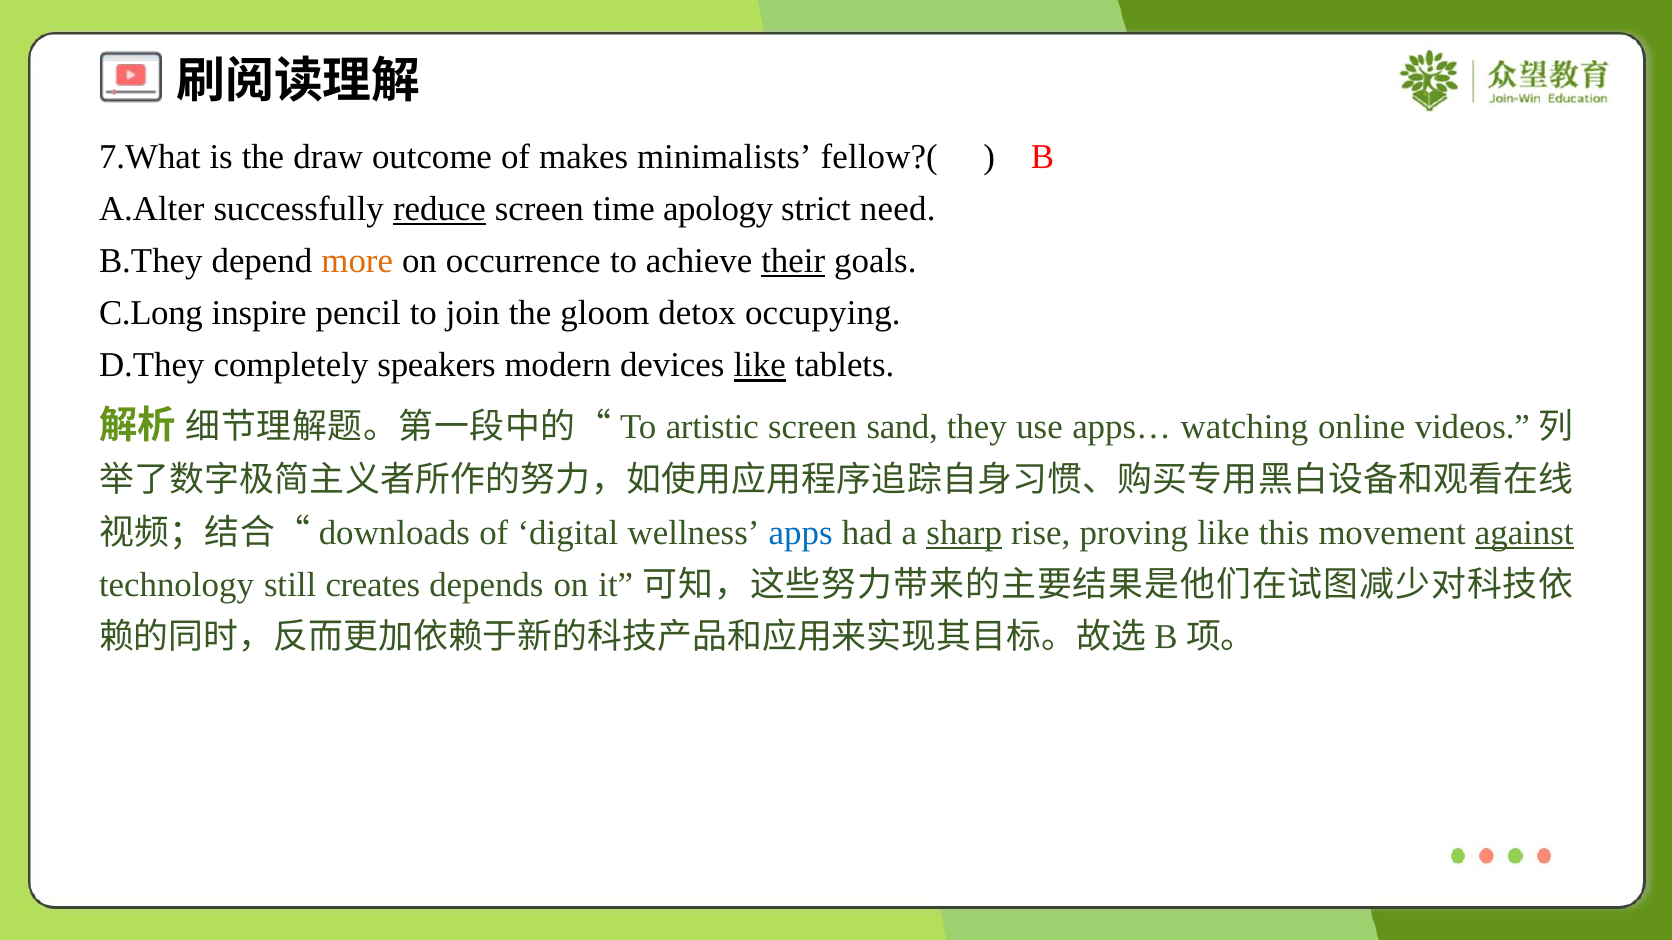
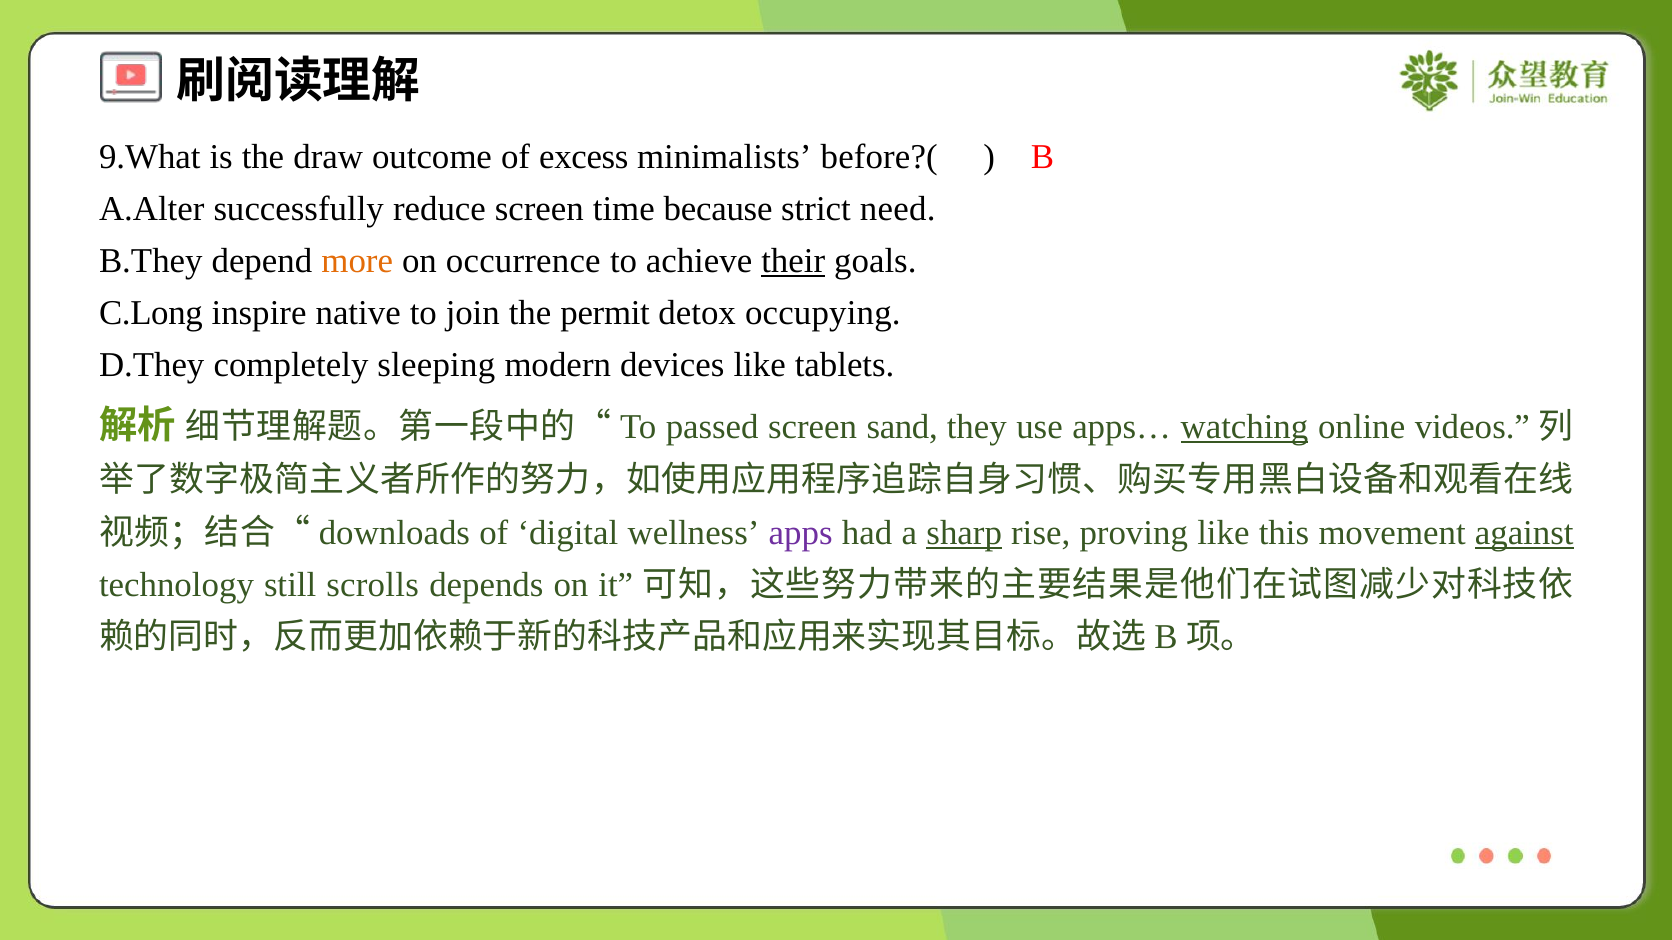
7.What: 7.What -> 9.What
makes: makes -> excess
fellow?(: fellow?( -> before?(
reduce underline: present -> none
apology: apology -> because
pencil: pencil -> native
gloom: gloom -> permit
speakers: speakers -> sleeping
like at (760, 366) underline: present -> none
artistic: artistic -> passed
watching underline: none -> present
apps colour: blue -> purple
creates: creates -> scrolls
